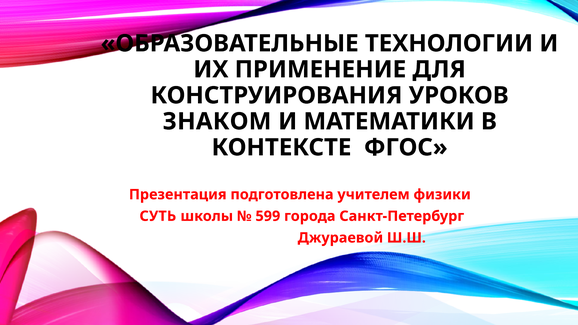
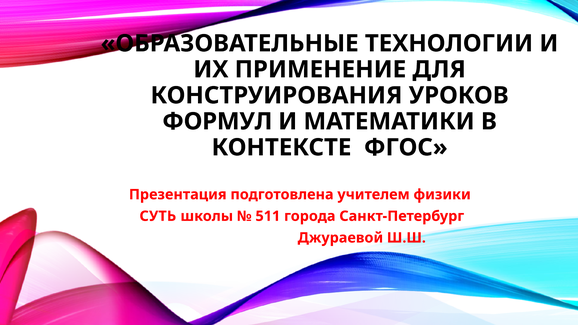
ЗНАКОМ: ЗНАКОМ -> ФОРМУЛ
599: 599 -> 511
